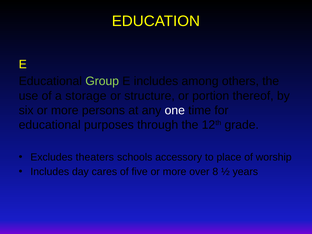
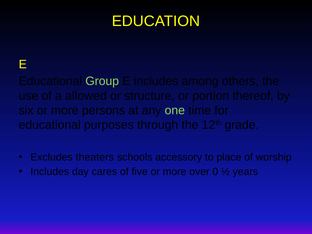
storage: storage -> allowed
one colour: white -> light green
8: 8 -> 0
